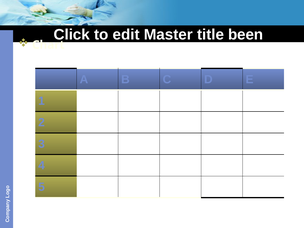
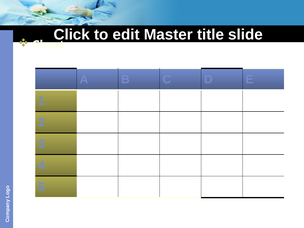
been: been -> slide
